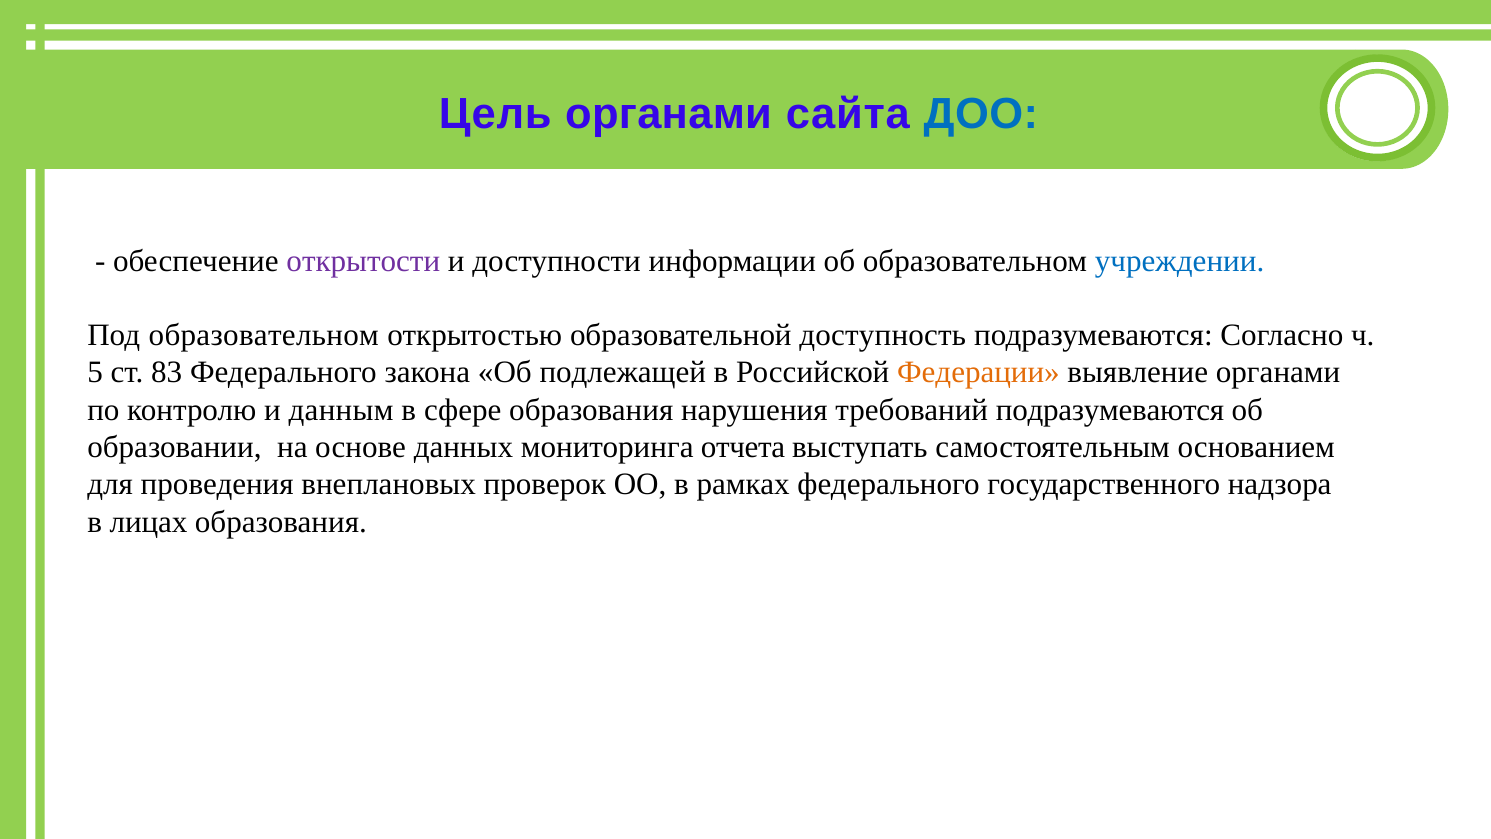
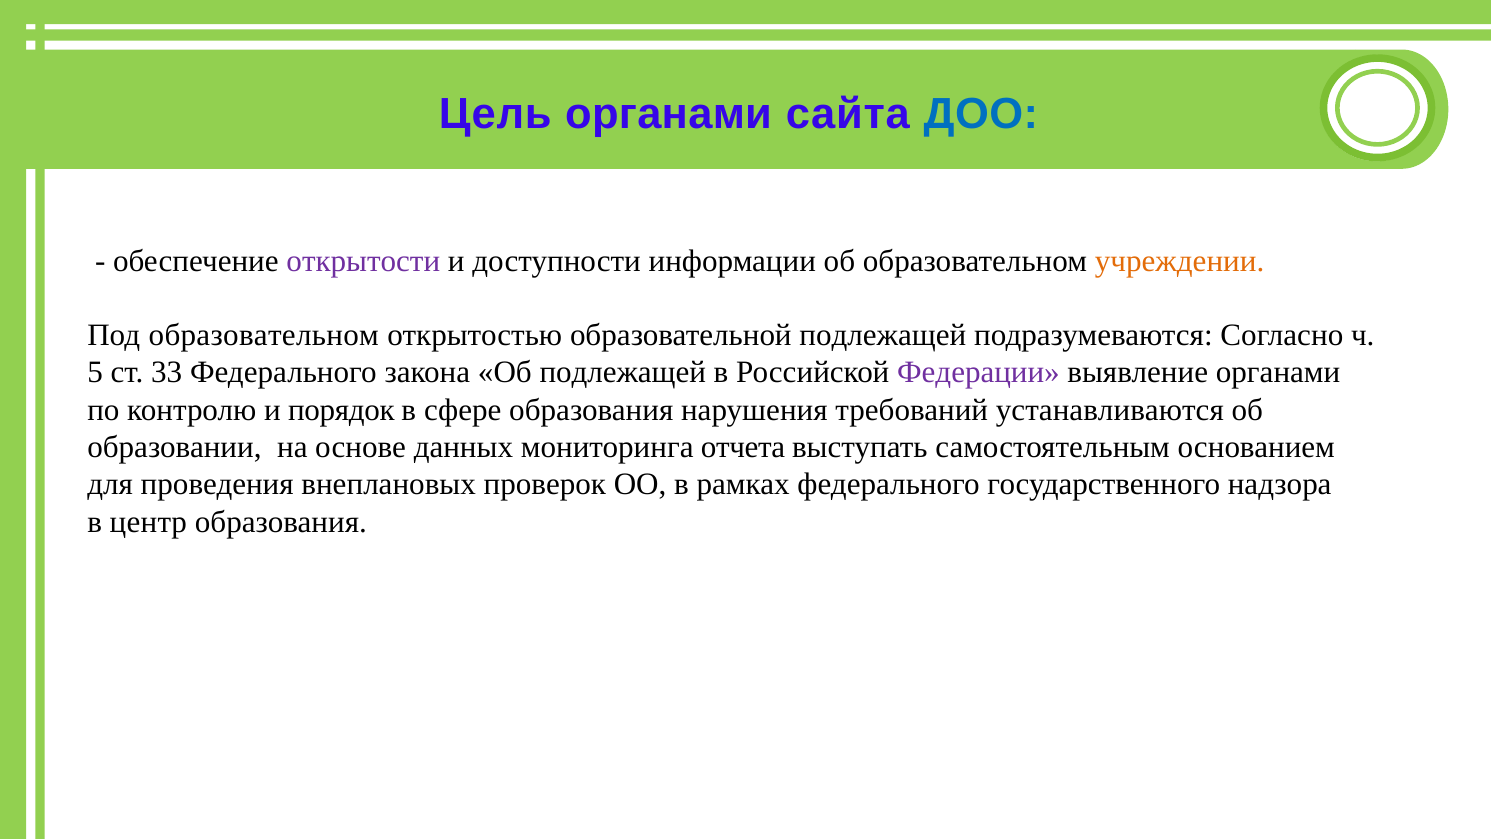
учреждении colour: blue -> orange
образовательной доступность: доступность -> подлежащей
83: 83 -> 33
Федерации colour: orange -> purple
данным: данным -> порядок
требований подразумеваются: подразумеваются -> устанавливаются
лицах: лицах -> центр
